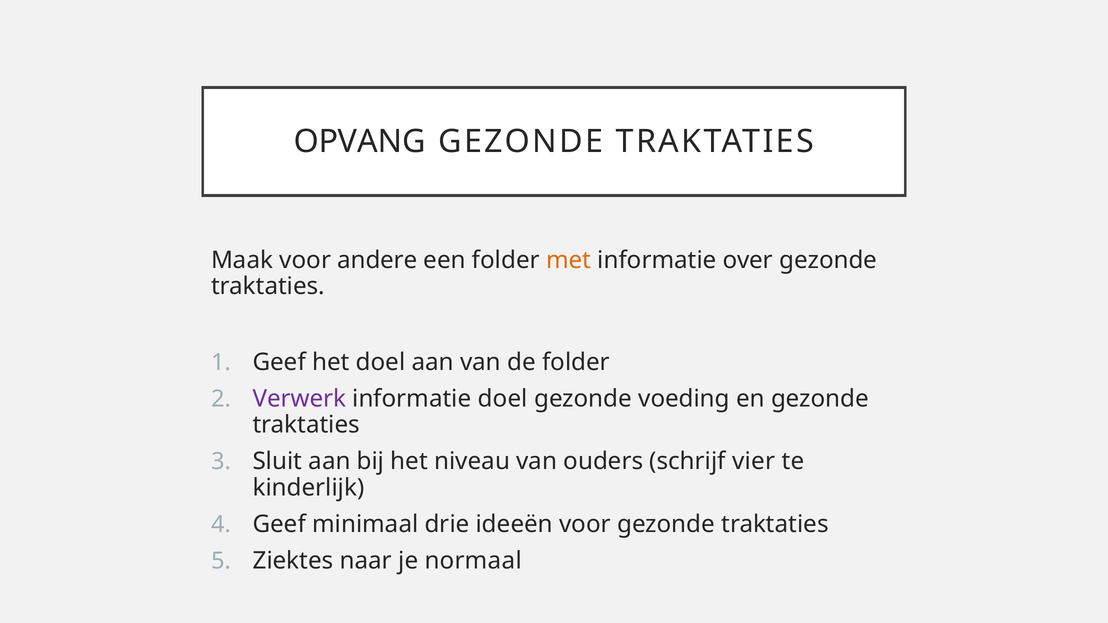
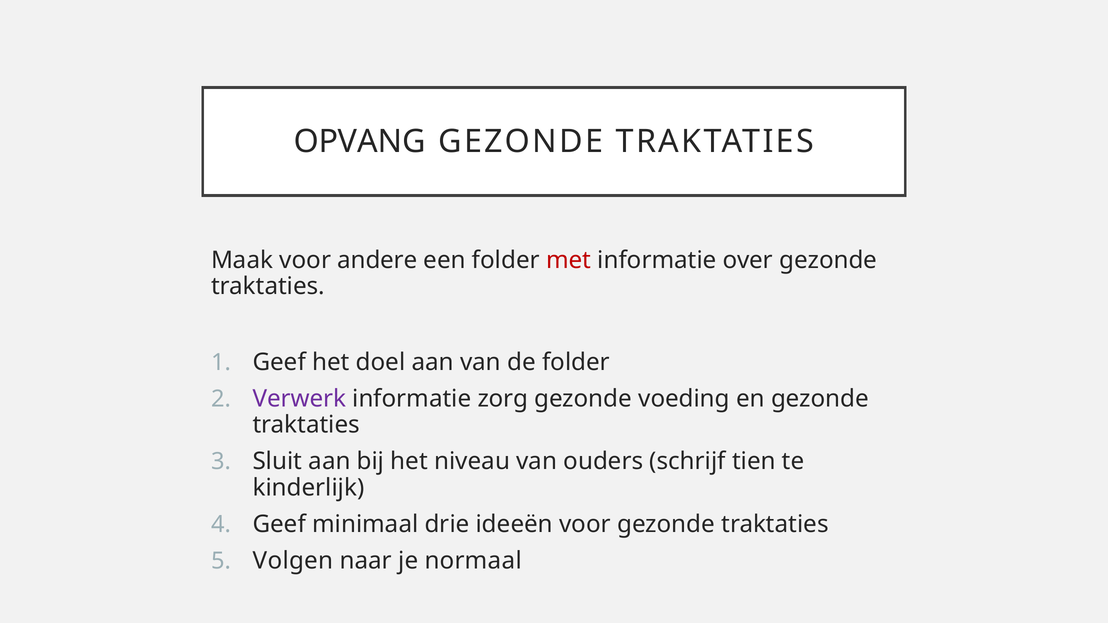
met colour: orange -> red
informatie doel: doel -> zorg
vier: vier -> tien
Ziektes: Ziektes -> Volgen
